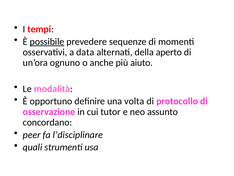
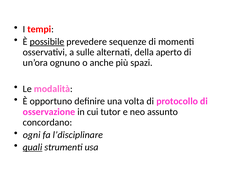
data: data -> sulle
aiuto: aiuto -> spazi
peer: peer -> ogni
quali underline: none -> present
